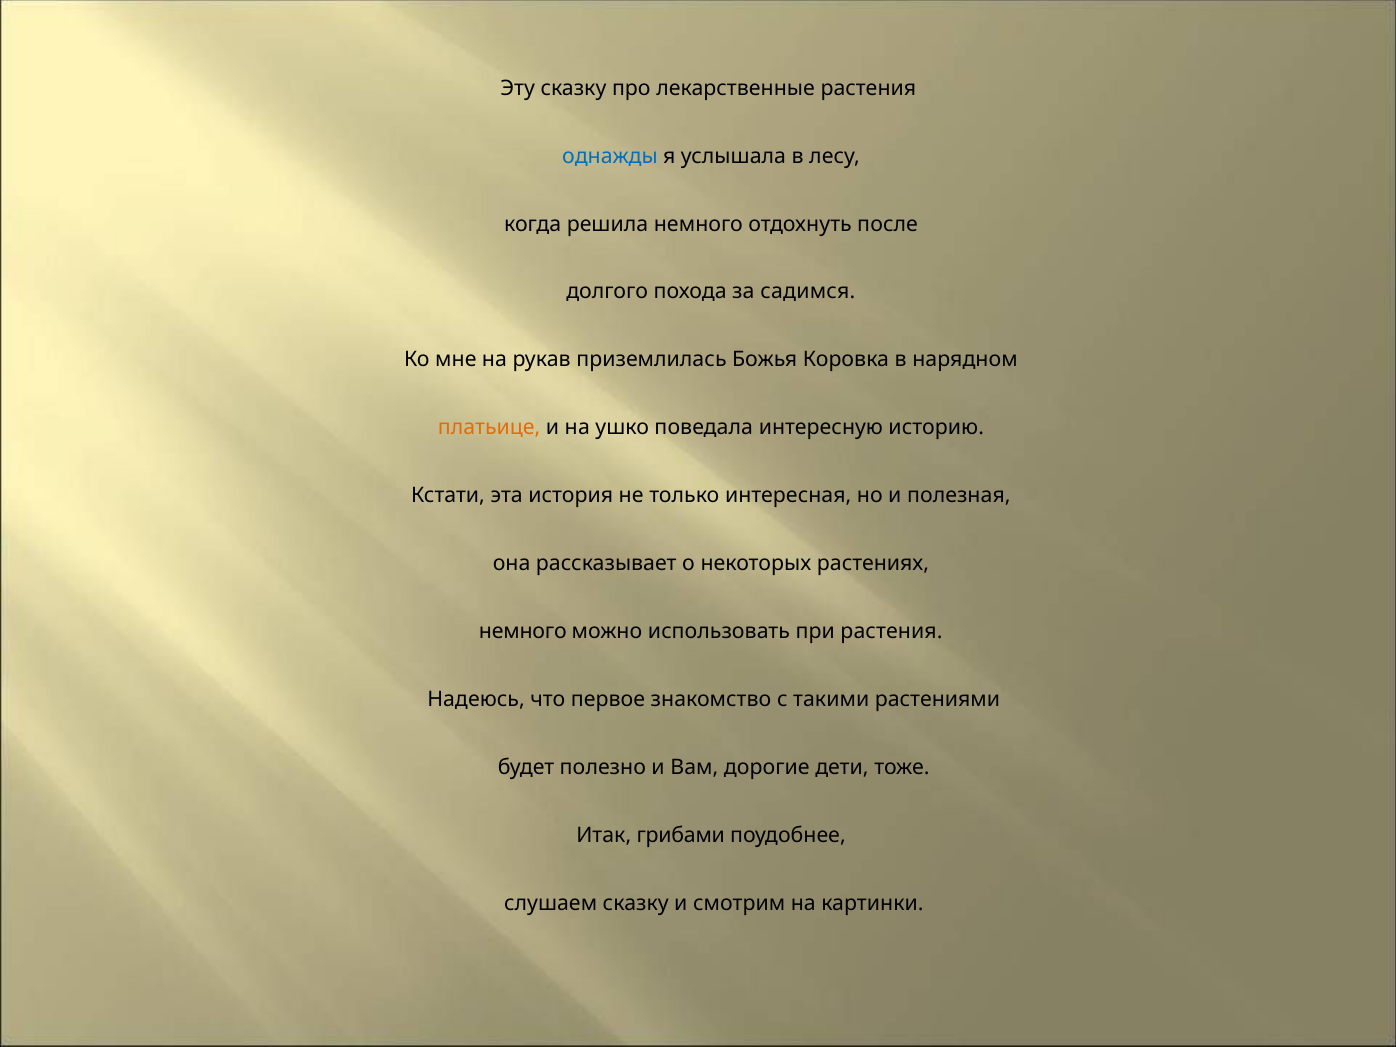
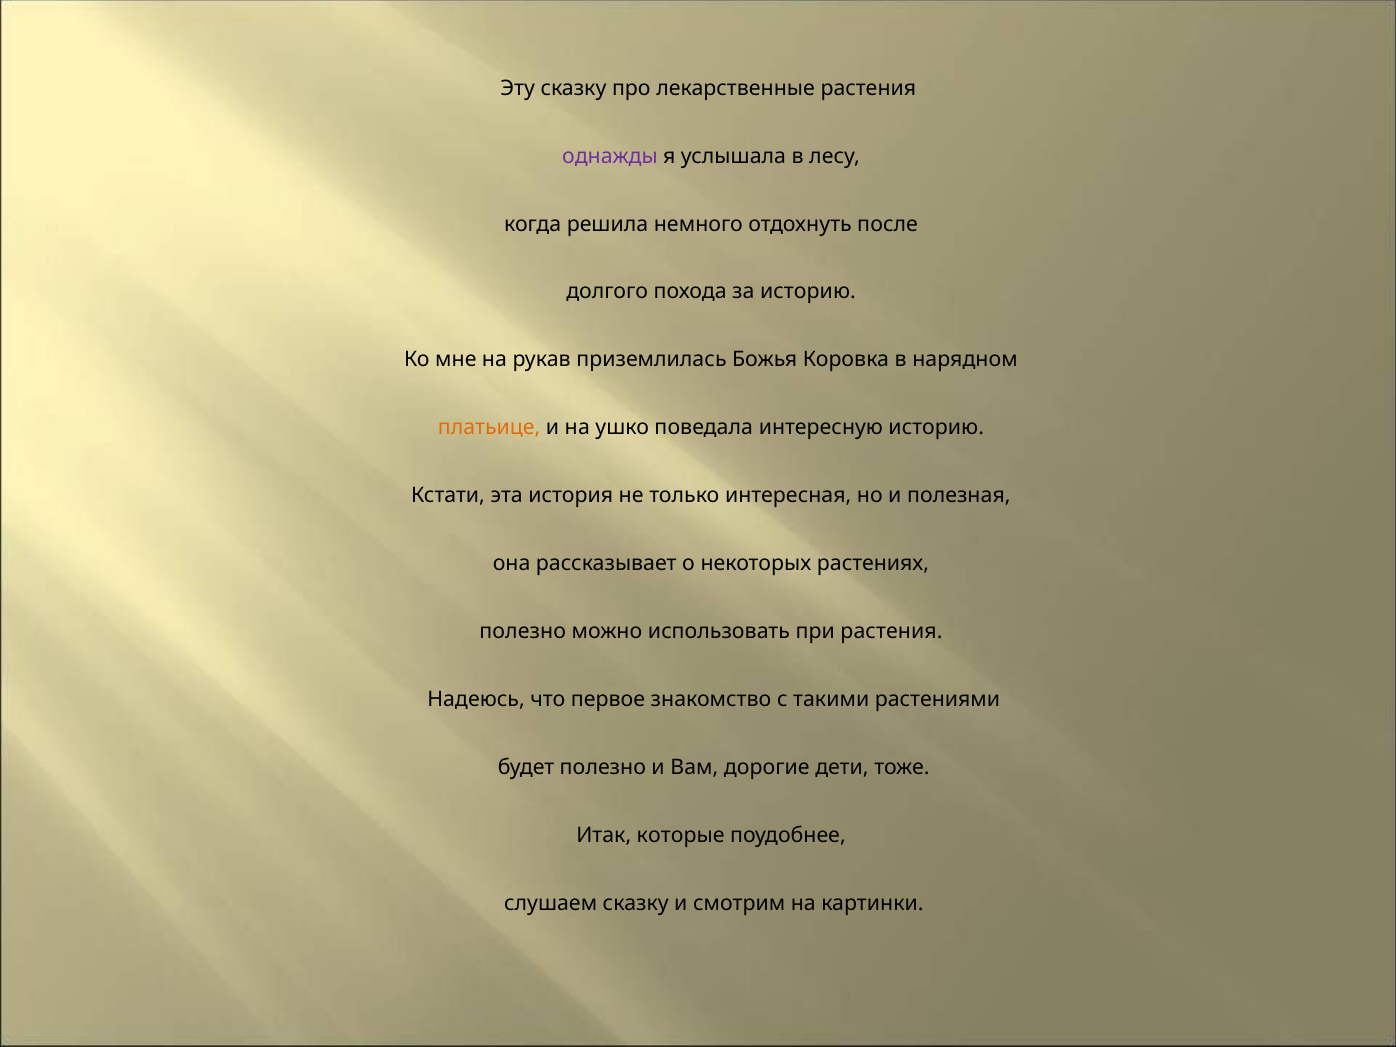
однажды colour: blue -> purple
за садимся: садимся -> историю
немного at (523, 632): немного -> полезно
грибами: грибами -> которые
